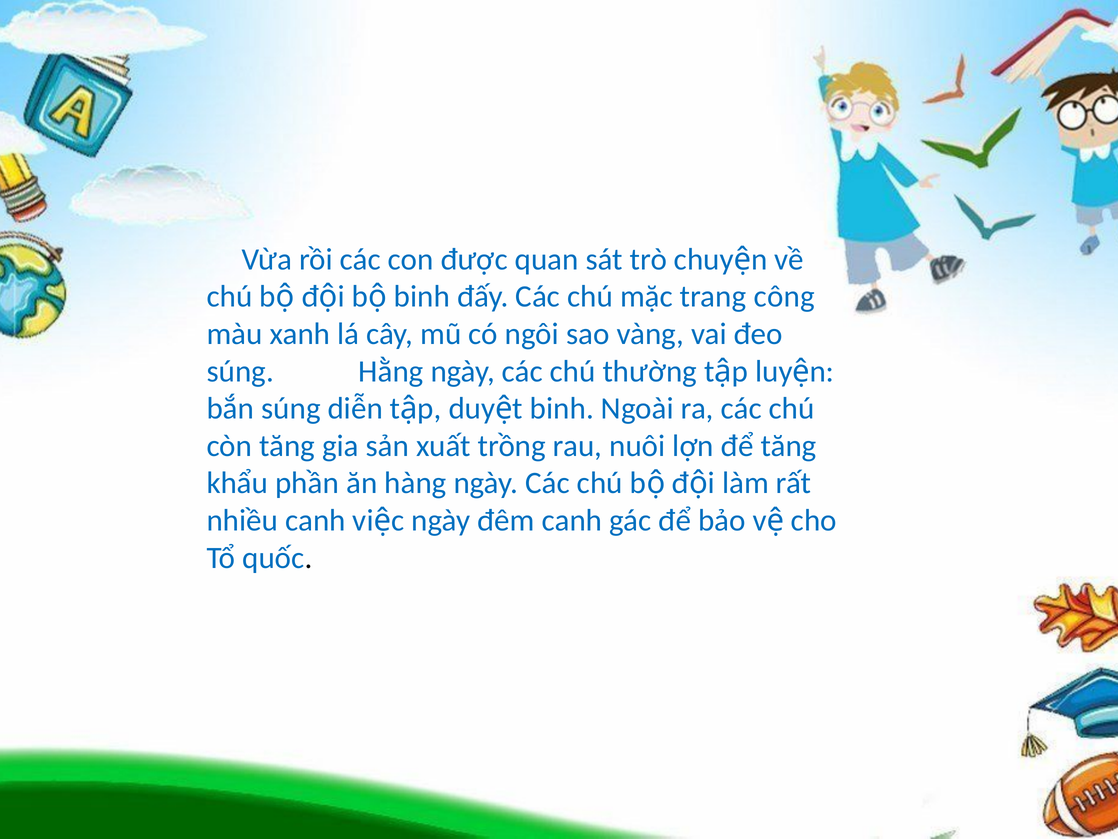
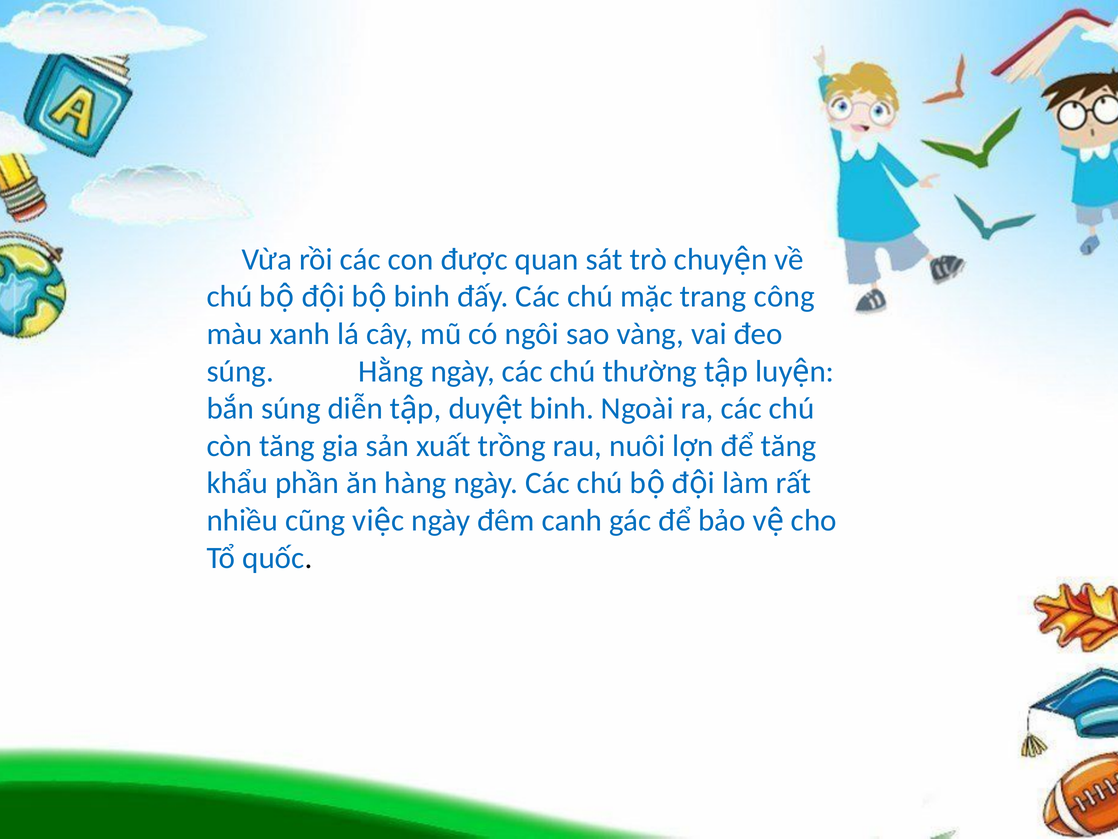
nhiều canh: canh -> cũng
